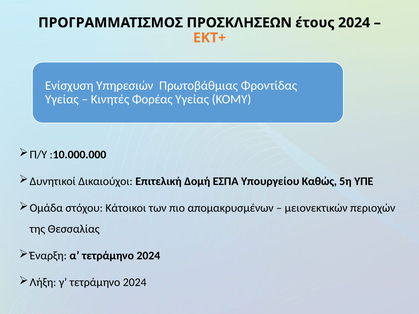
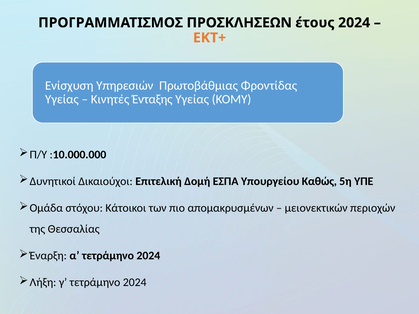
Φορέας: Φορέας -> Ένταξης
